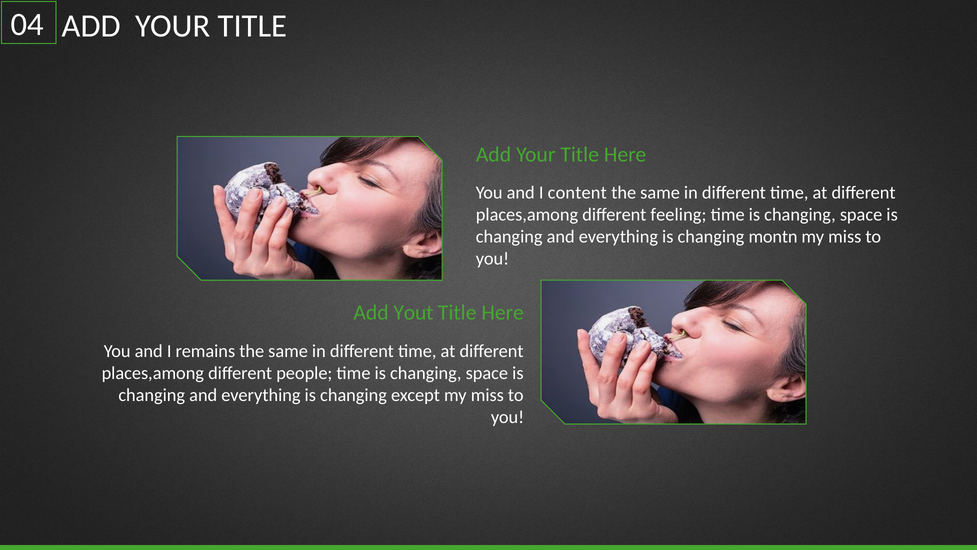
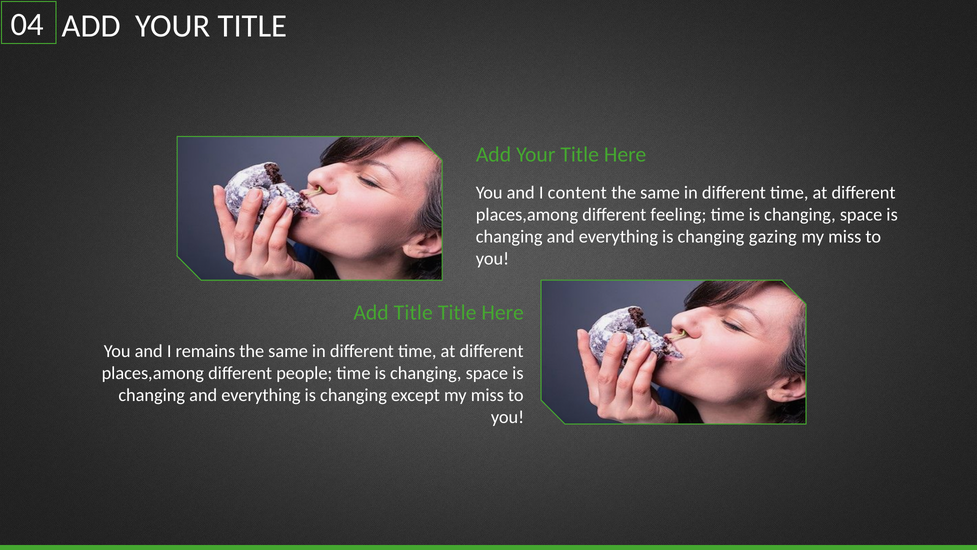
montn: montn -> gazing
Add Yout: Yout -> Title
